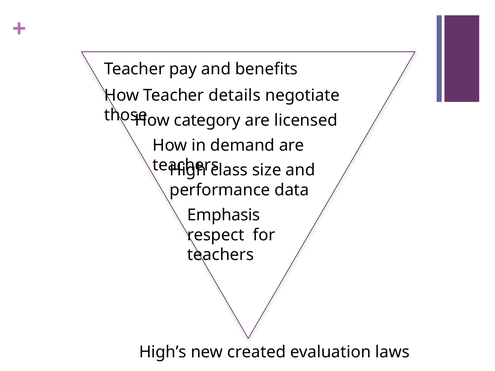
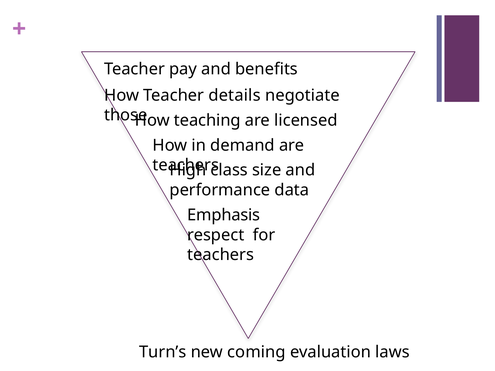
category: category -> teaching
High’s: High’s -> Turn’s
created: created -> coming
